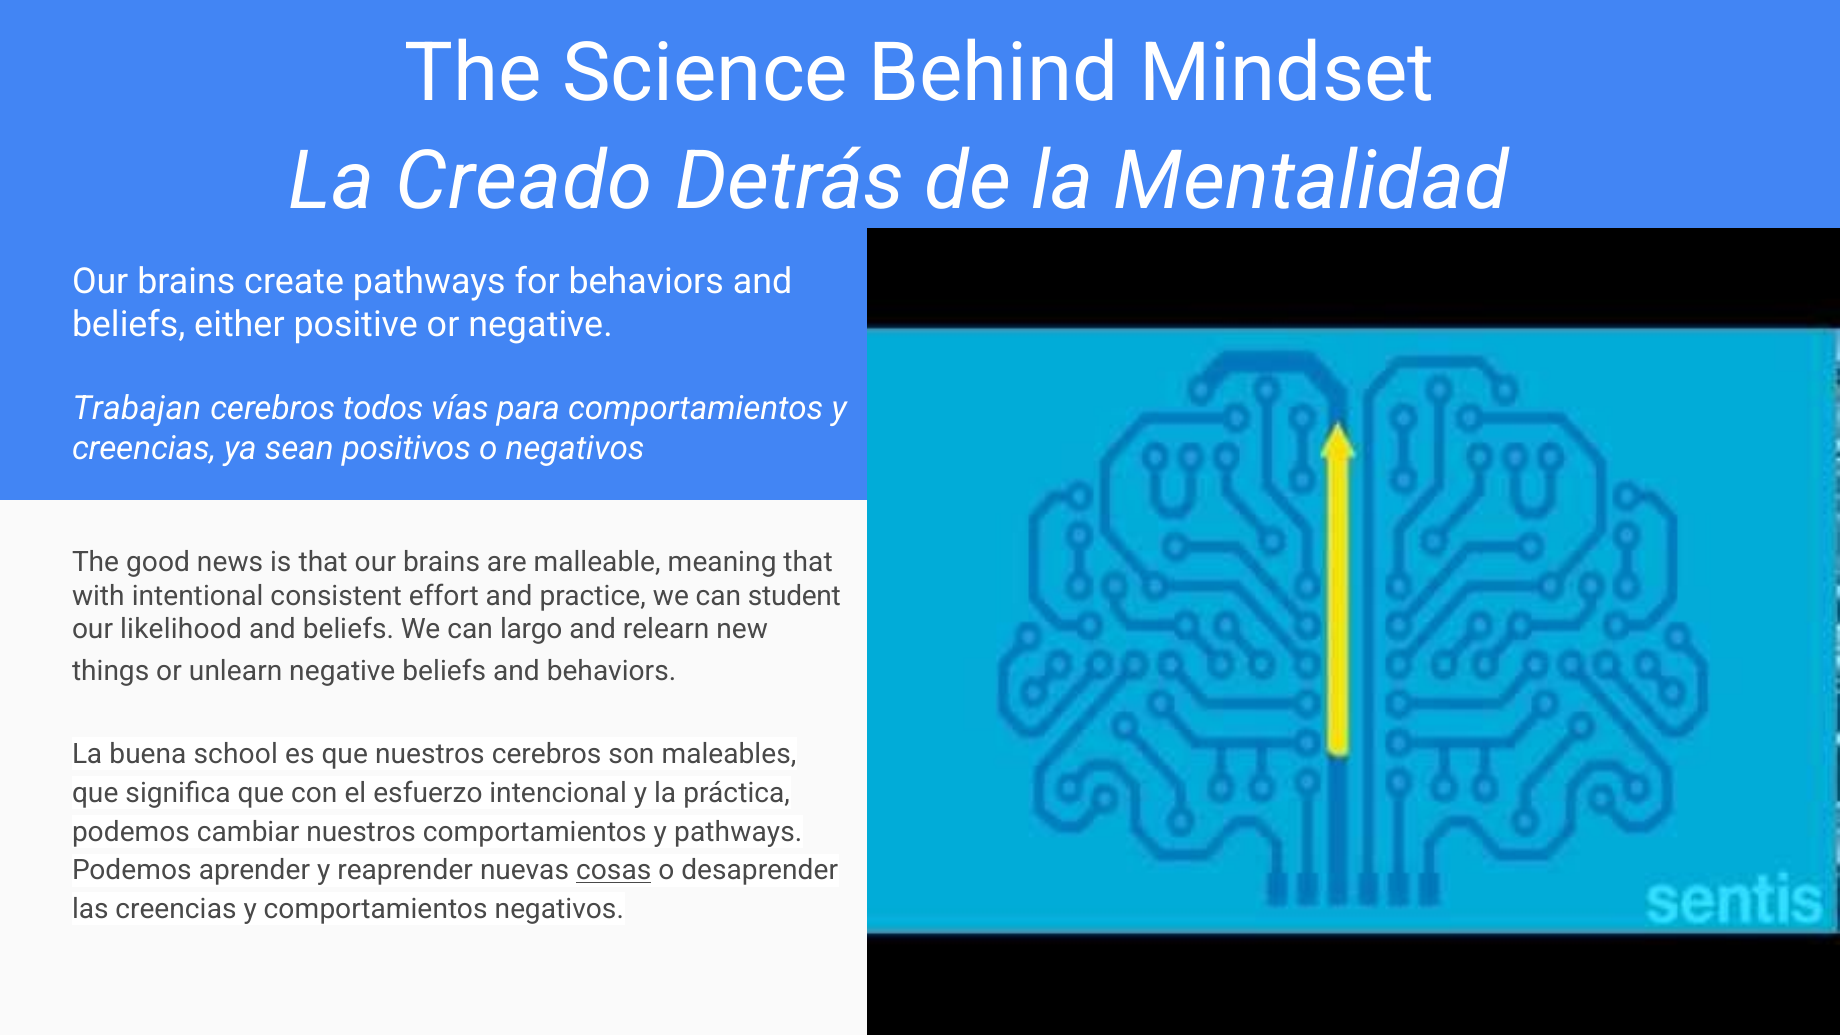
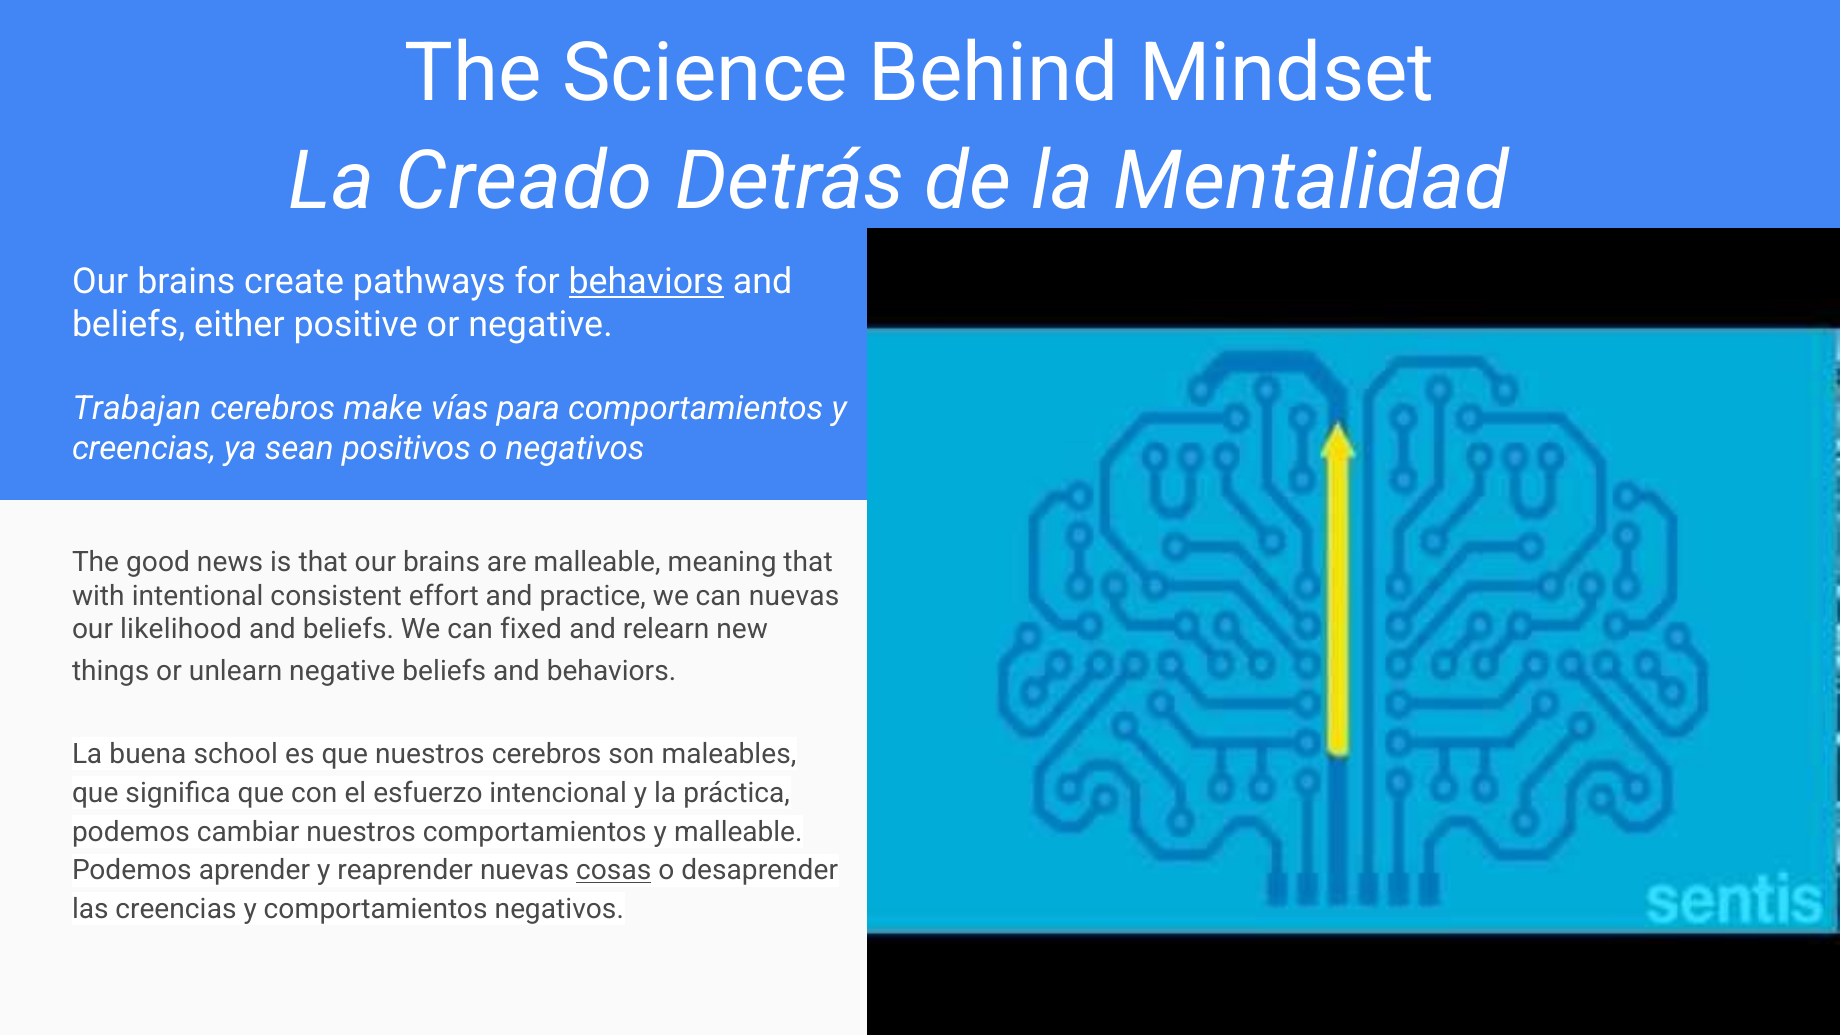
behaviors at (646, 282) underline: none -> present
todos: todos -> make
can student: student -> nuevas
largo: largo -> fixed
y pathways: pathways -> malleable
